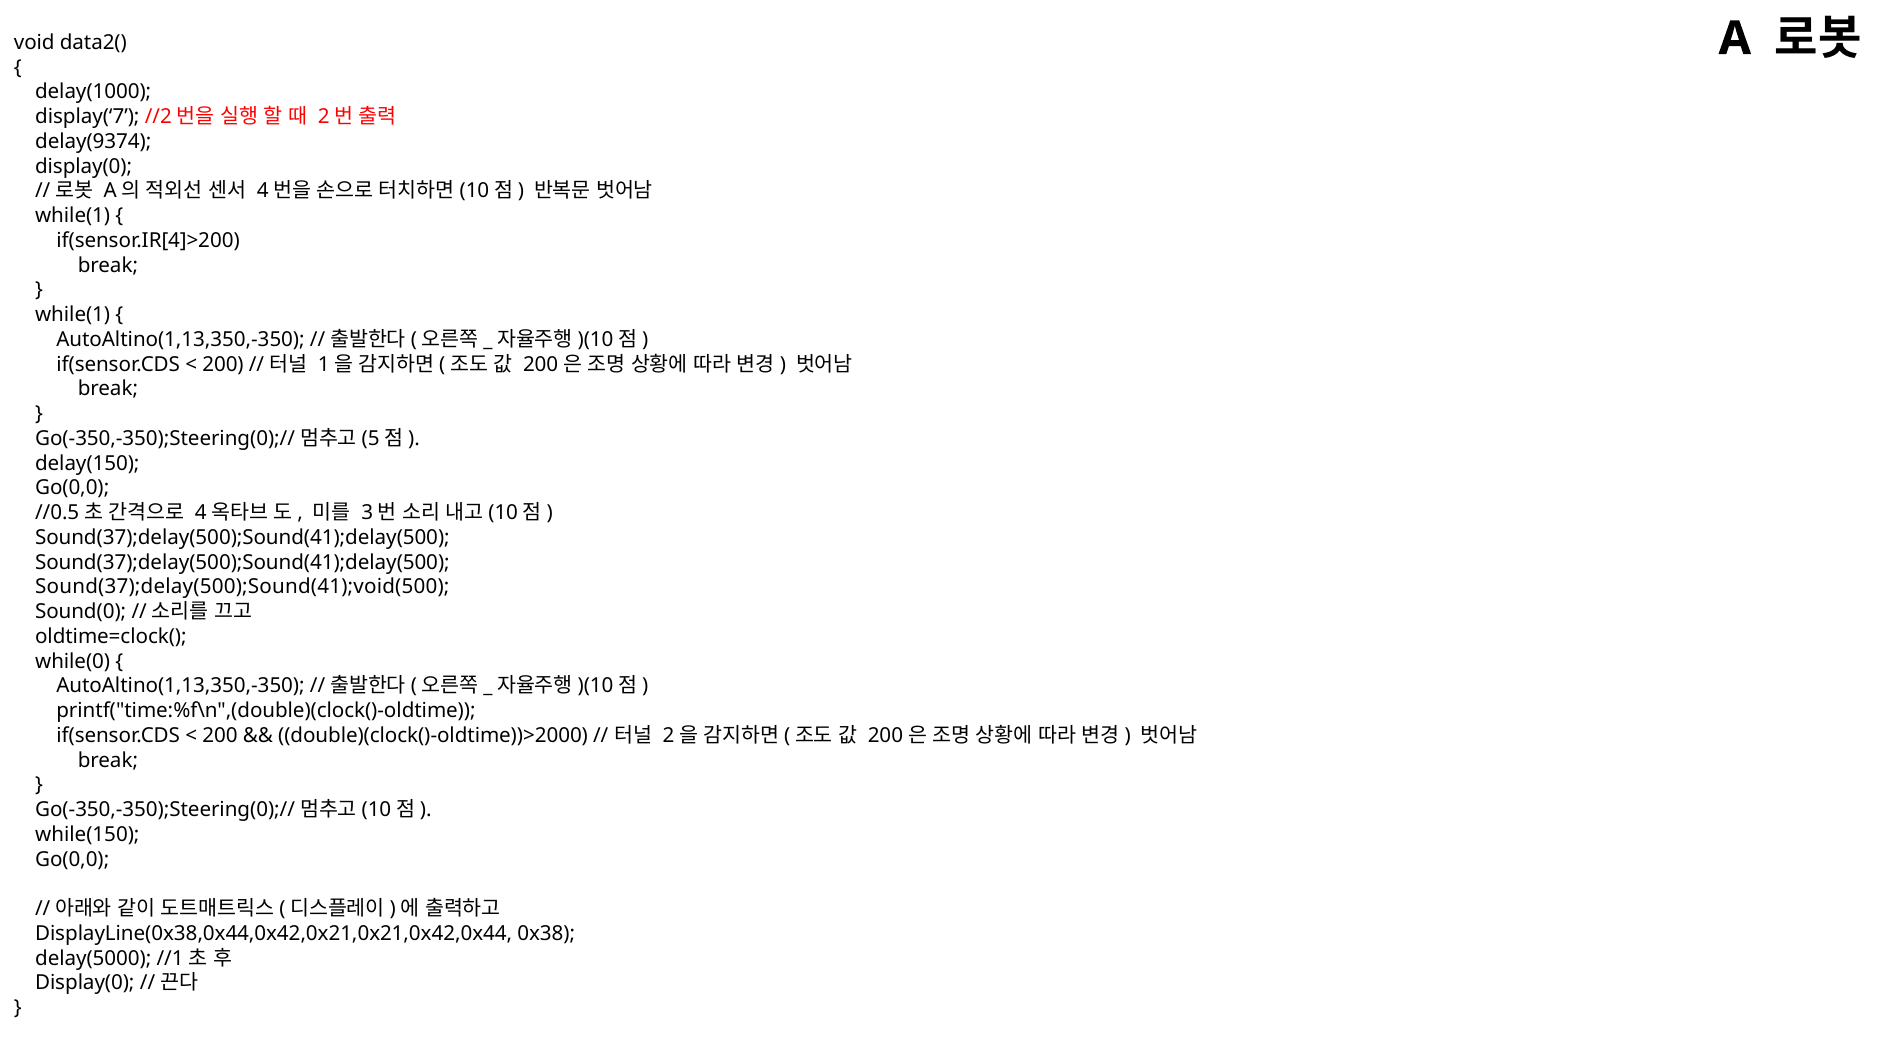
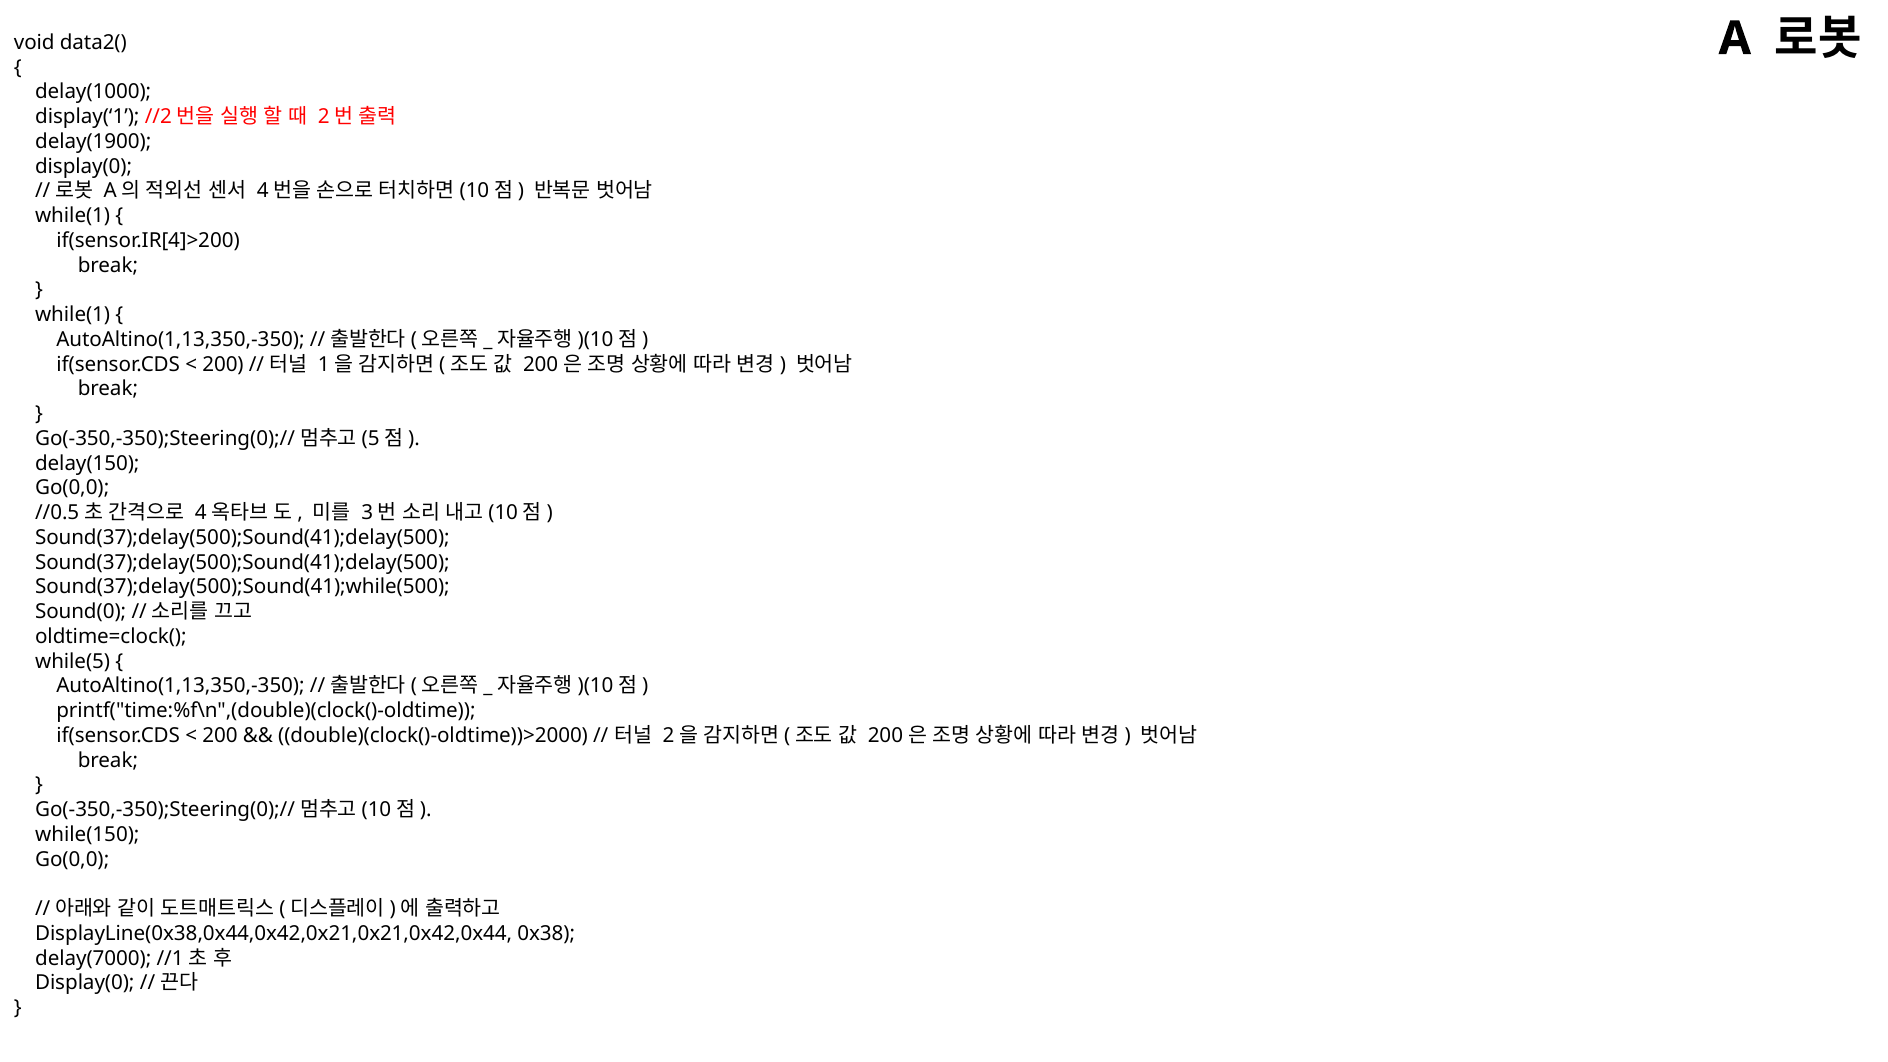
display(‘7: display(‘7 -> display(‘1
delay(9374: delay(9374 -> delay(1900
Sound(37);delay(500);Sound(41);void(500: Sound(37);delay(500);Sound(41);void(500 -> Sound(37);delay(500);Sound(41);while(500
while(0: while(0 -> while(5
delay(5000: delay(5000 -> delay(7000
